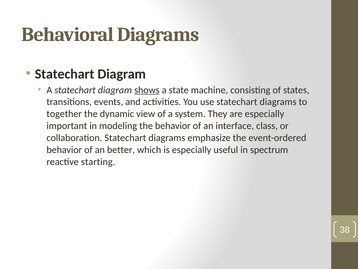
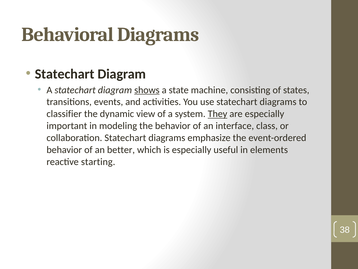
together: together -> classifier
They underline: none -> present
spectrum: spectrum -> elements
